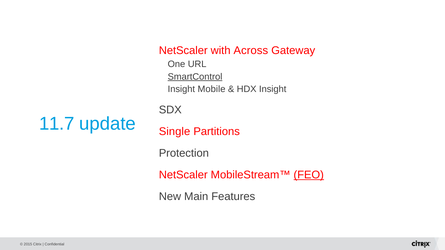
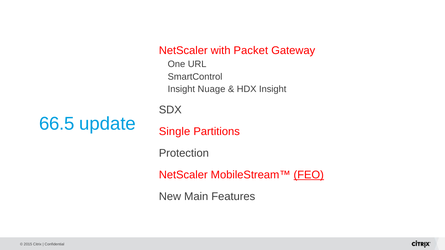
Across: Across -> Packet
SmartControl underline: present -> none
Mobile: Mobile -> Nuage
11.7: 11.7 -> 66.5
